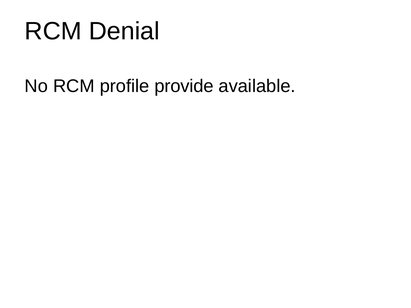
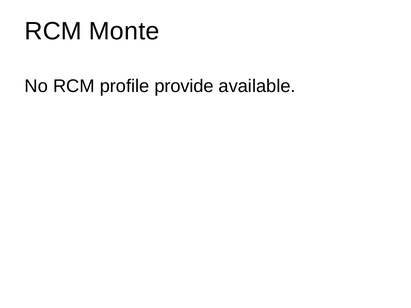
Denial: Denial -> Monte
